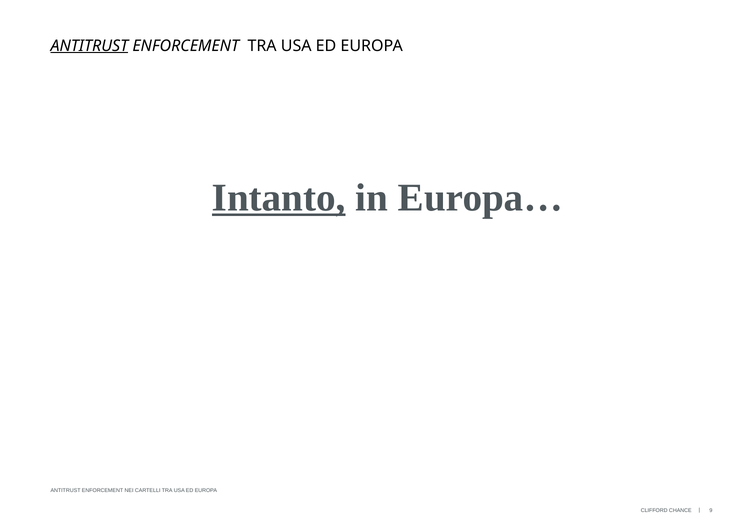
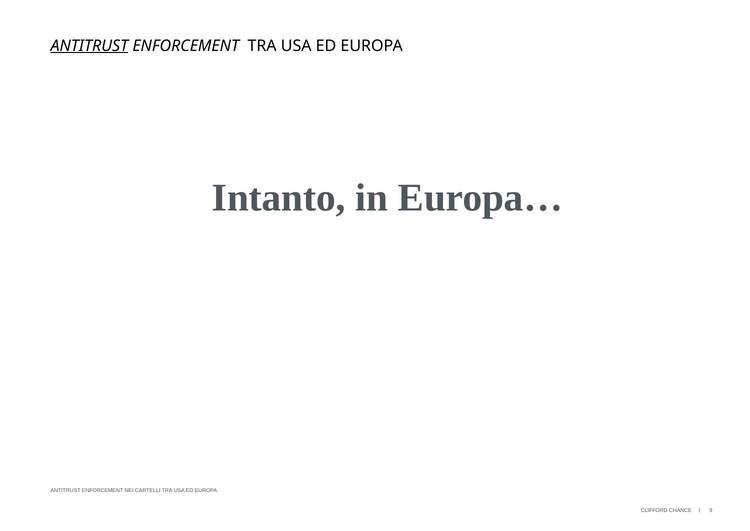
Intanto underline: present -> none
